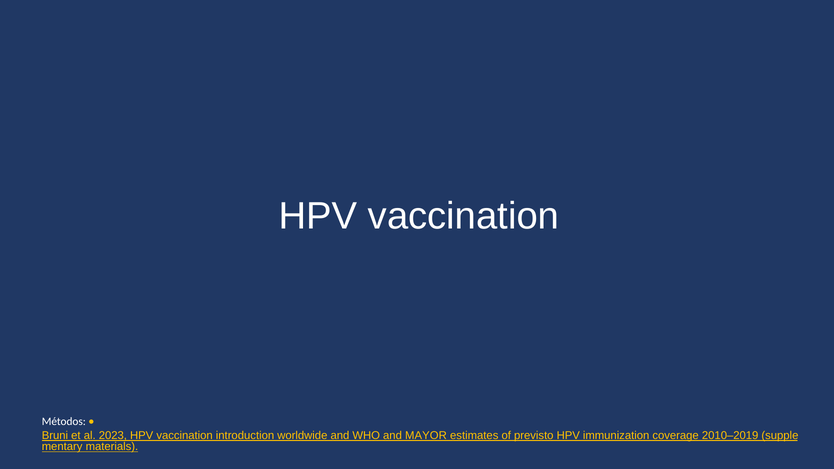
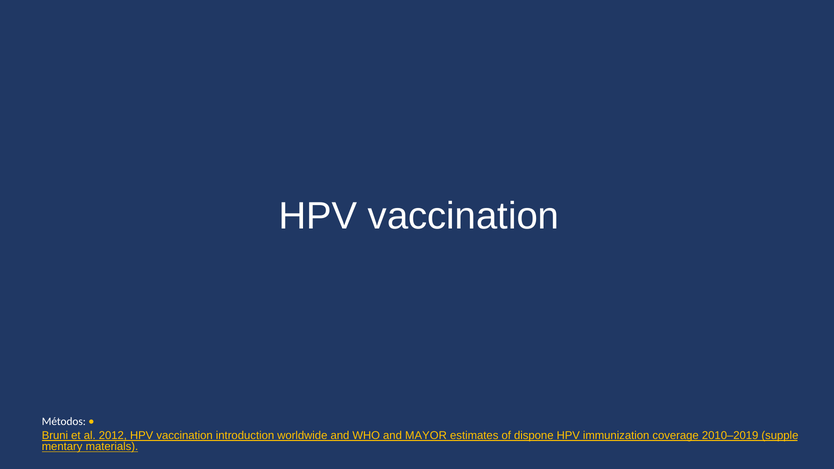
2023: 2023 -> 2012
previsto: previsto -> dispone
